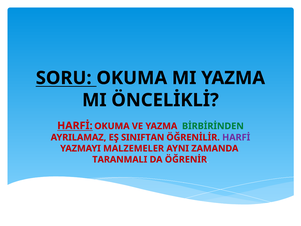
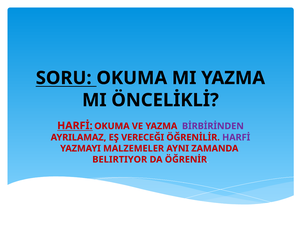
BİRBİRİNDEN colour: green -> purple
SINIFTAN: SINIFTAN -> VERECEĞI
TARANMALI: TARANMALI -> BELIRTIYOR
